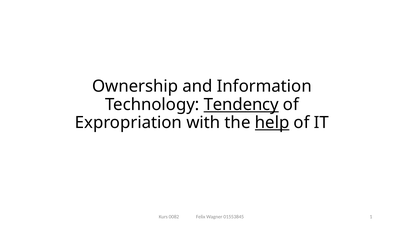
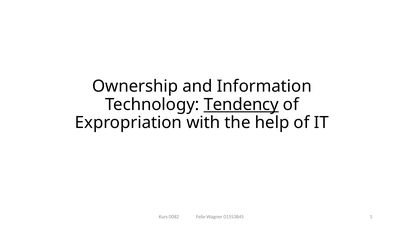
help underline: present -> none
